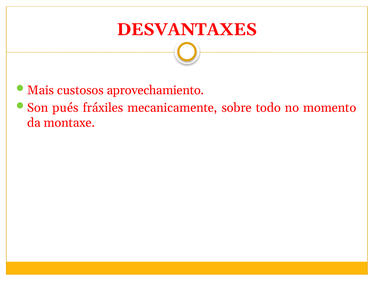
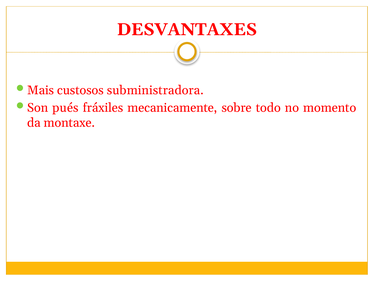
aprovechamiento: aprovechamiento -> subministradora
